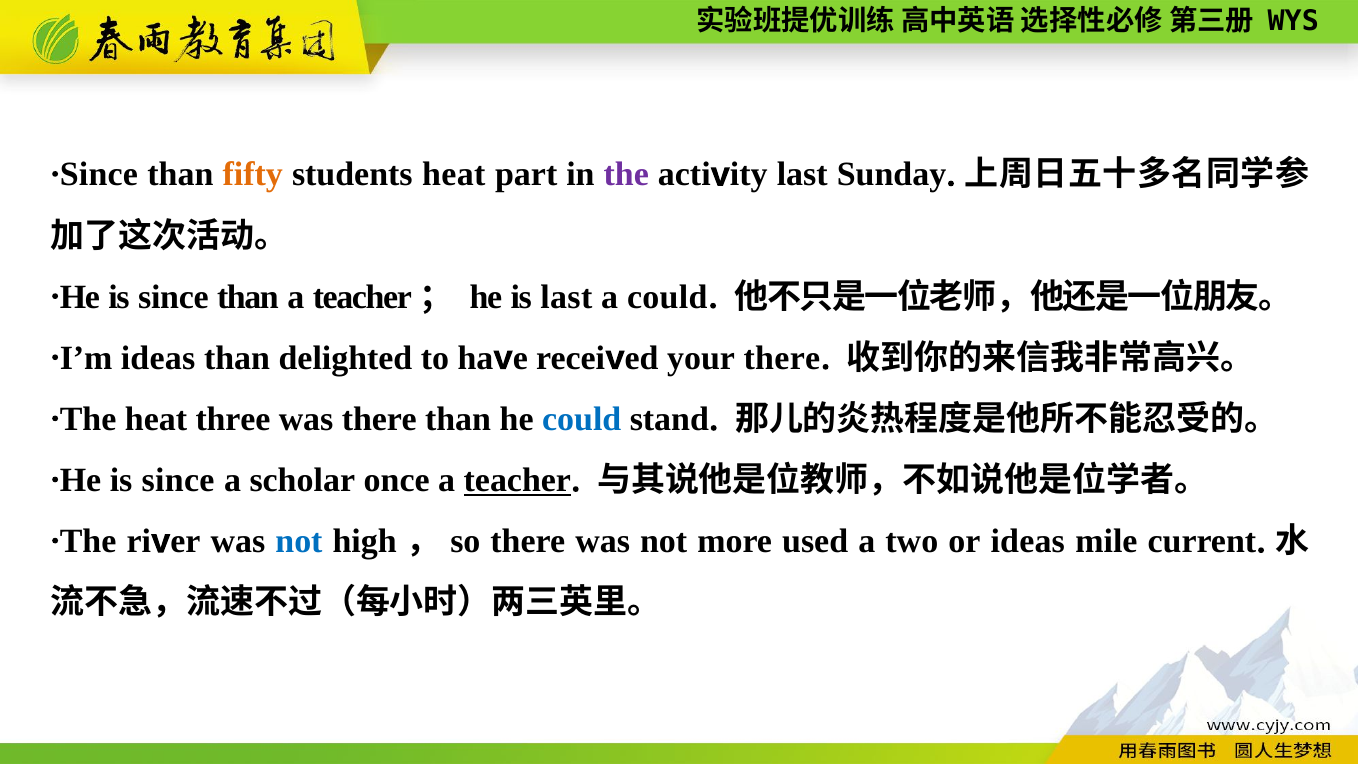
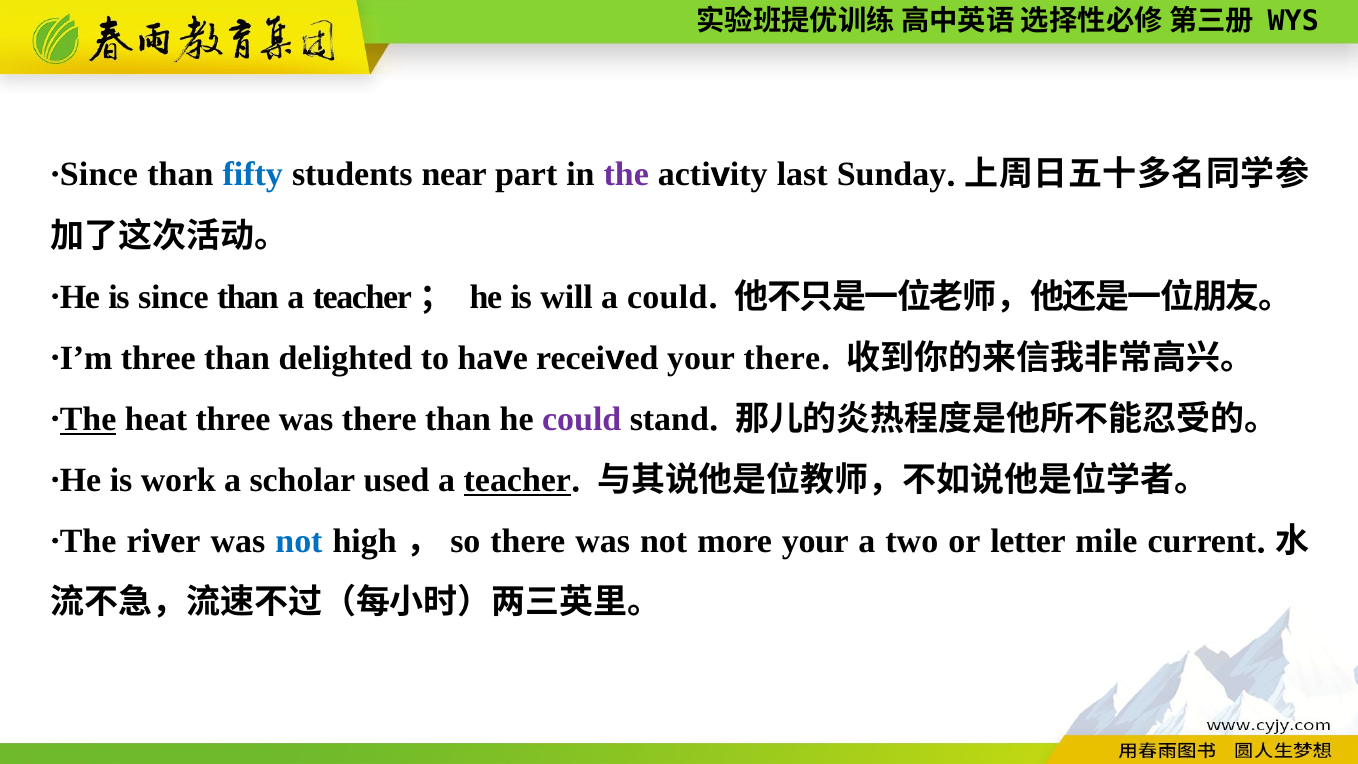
fifty colour: orange -> blue
students heat: heat -> near
is last: last -> will
ideas at (158, 358): ideas -> three
The at (88, 419) underline: none -> present
could at (582, 419) colour: blue -> purple
since at (178, 480): since -> work
once: once -> used
more used: used -> your
or ideas: ideas -> letter
